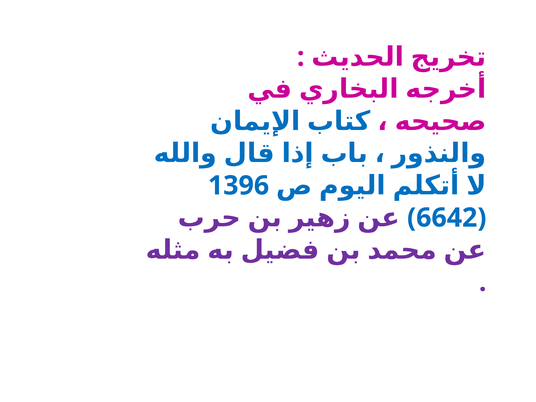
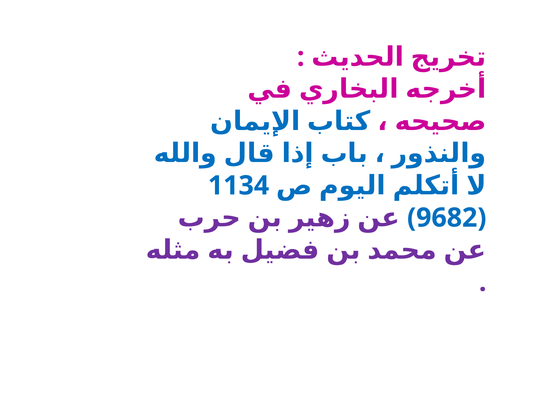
1396: 1396 -> 1134
6642: 6642 -> 9682
